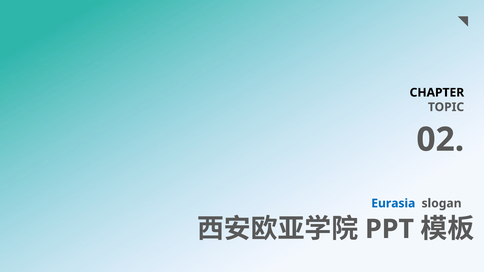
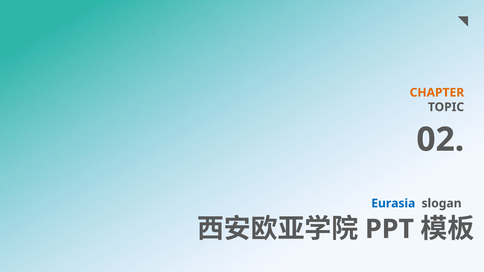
CHAPTER colour: black -> orange
